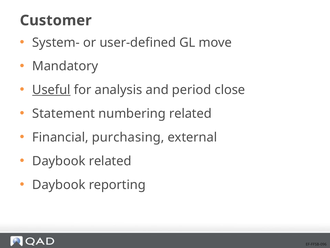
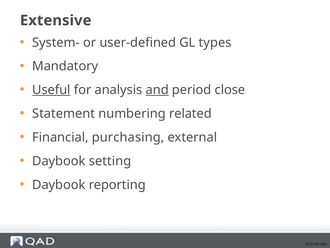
Customer: Customer -> Extensive
move: move -> types
and underline: none -> present
Daybook related: related -> setting
